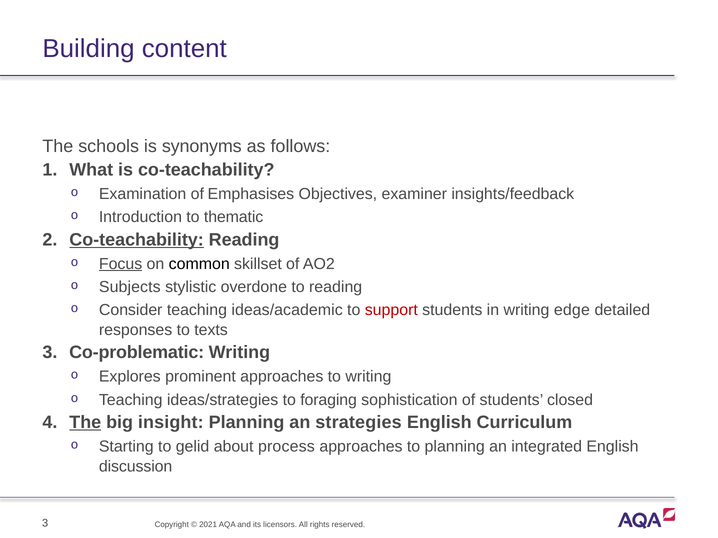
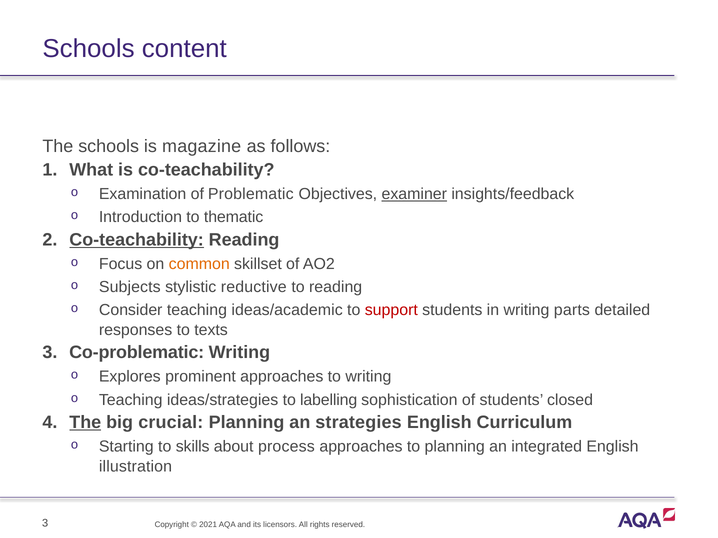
Building at (89, 49): Building -> Schools
synonyms: synonyms -> magazine
Emphasises: Emphasises -> Problematic
examiner underline: none -> present
Focus underline: present -> none
common colour: black -> orange
overdone: overdone -> reductive
edge: edge -> parts
foraging: foraging -> labelling
insight: insight -> crucial
gelid: gelid -> skills
discussion: discussion -> illustration
